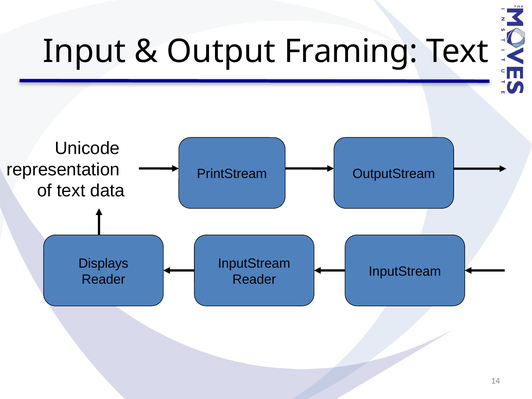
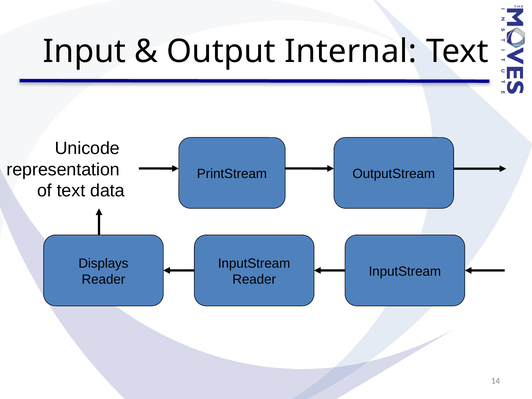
Framing: Framing -> Internal
